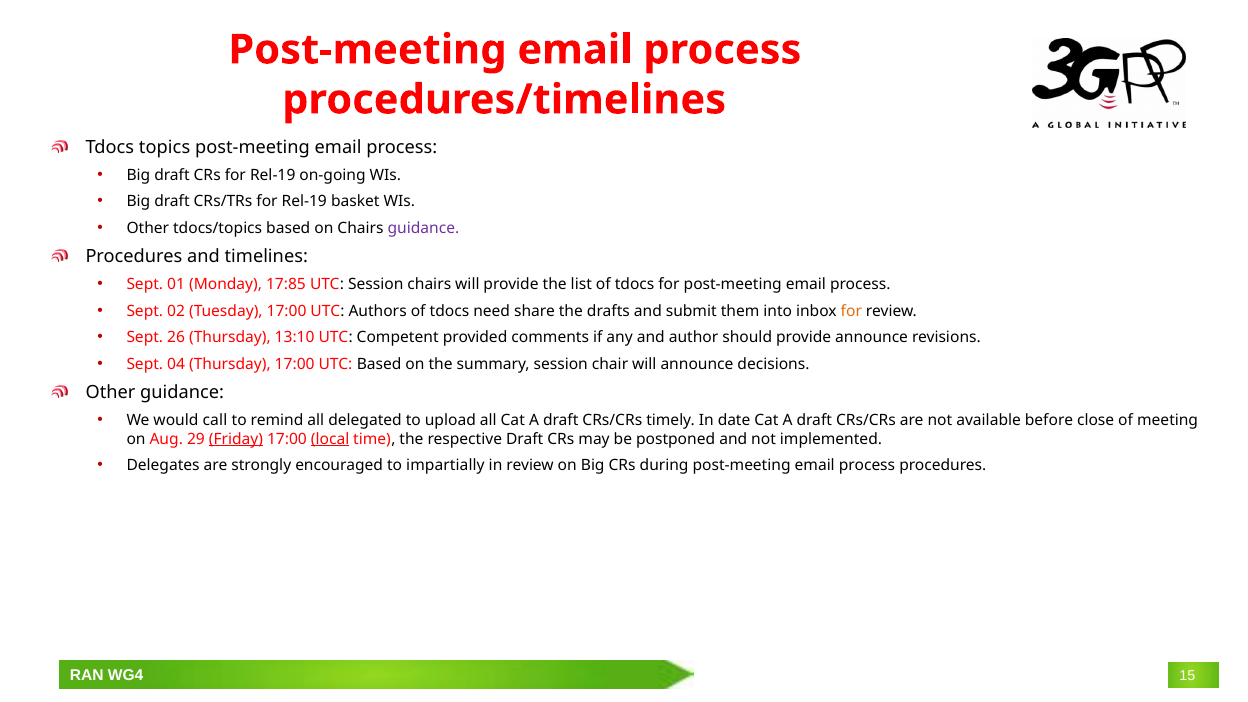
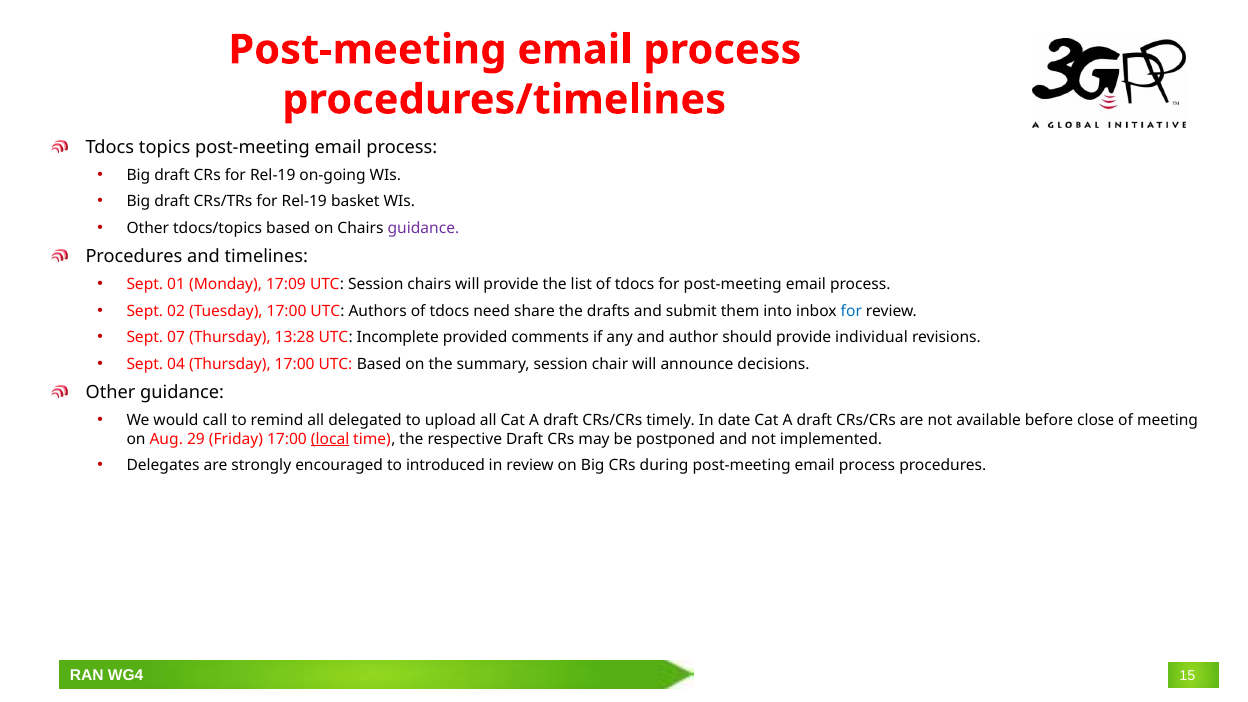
17:85: 17:85 -> 17:09
for at (851, 311) colour: orange -> blue
26: 26 -> 07
13:10: 13:10 -> 13:28
Competent: Competent -> Incomplete
provide announce: announce -> individual
Friday underline: present -> none
impartially: impartially -> introduced
